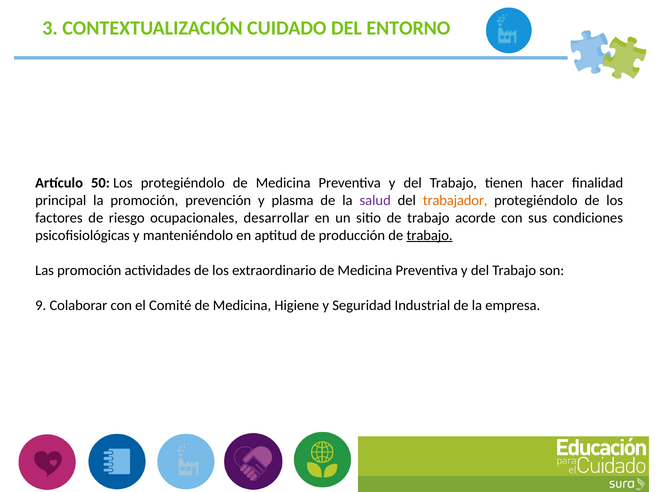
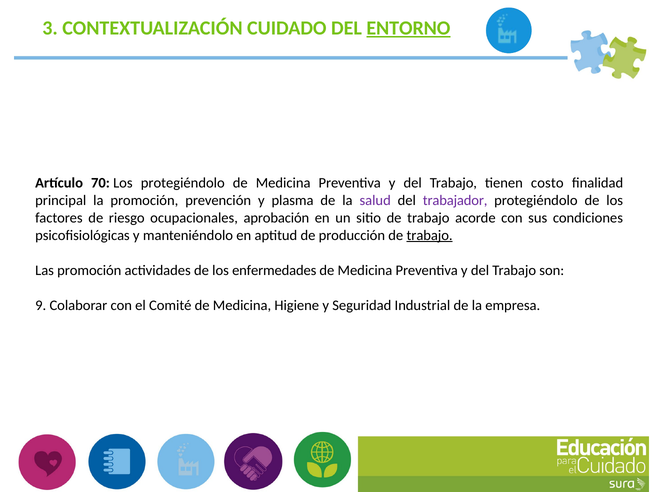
ENTORNO underline: none -> present
50: 50 -> 70
hacer: hacer -> costo
trabajador colour: orange -> purple
desarrollar: desarrollar -> aprobación
extraordinario: extraordinario -> enfermedades
